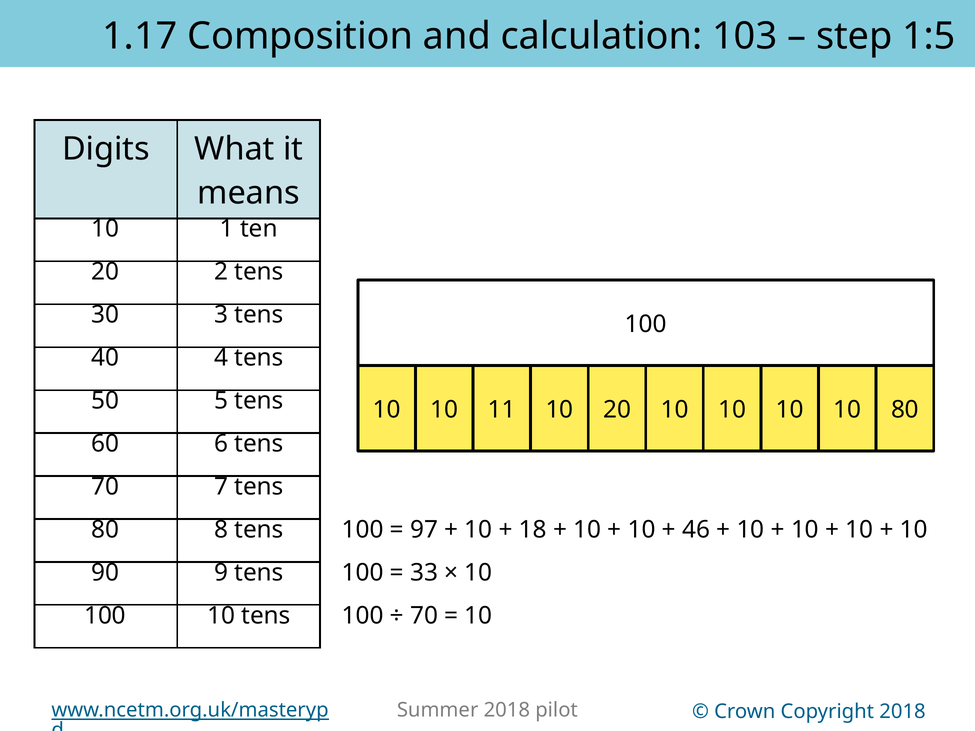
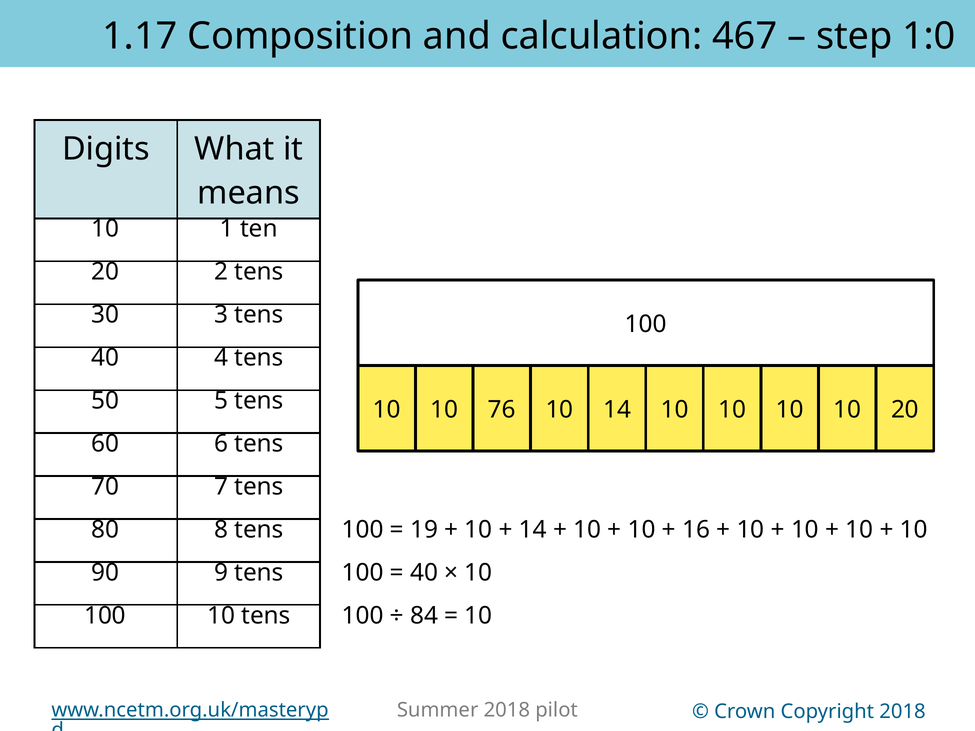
103: 103 -> 467
1:5: 1:5 -> 1:0
11: 11 -> 76
20 at (617, 410): 20 -> 14
10 10 80: 80 -> 20
97: 97 -> 19
18 at (533, 530): 18 -> 14
46: 46 -> 16
33 at (424, 573): 33 -> 40
70 at (424, 616): 70 -> 84
